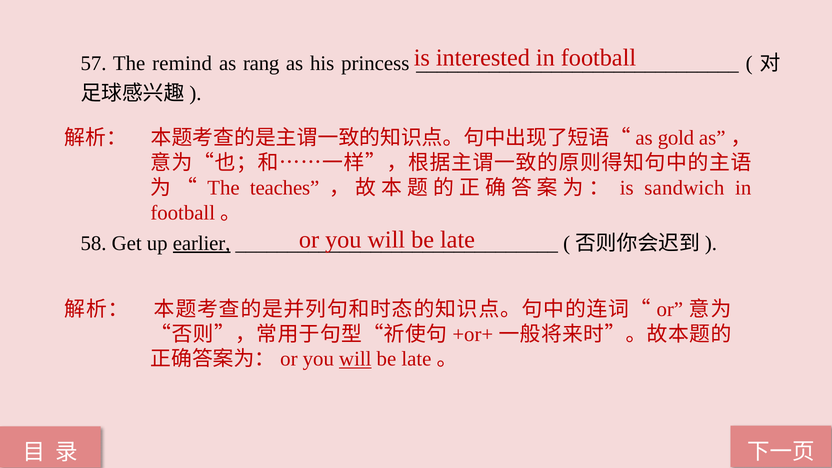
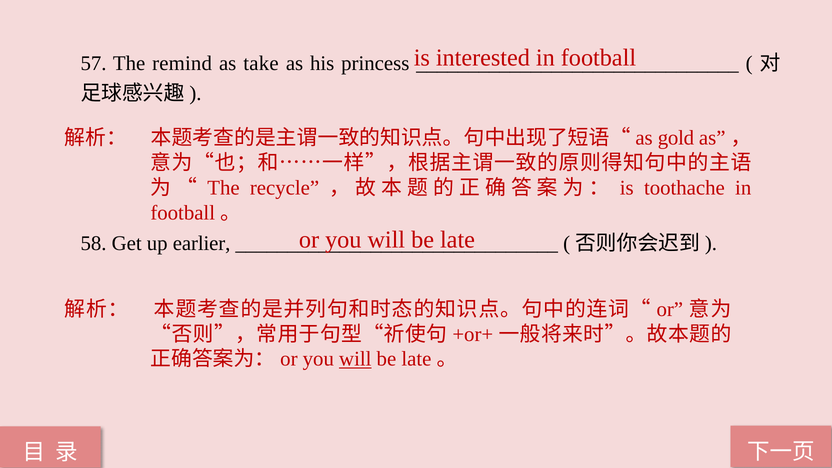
rang: rang -> take
teaches: teaches -> recycle
sandwich: sandwich -> toothache
earlier underline: present -> none
